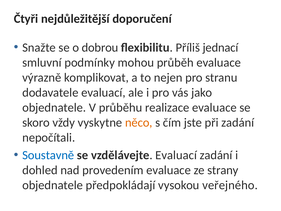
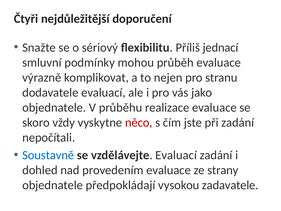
dobrou: dobrou -> sériový
něco colour: orange -> red
veřejného: veřejného -> zadavatele
